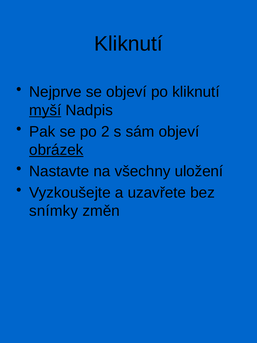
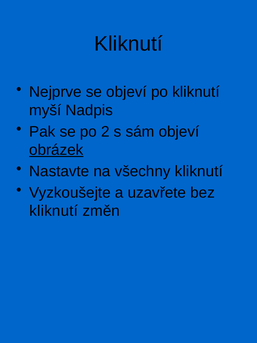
myší underline: present -> none
všechny uložení: uložení -> kliknutí
snímky at (54, 211): snímky -> kliknutí
